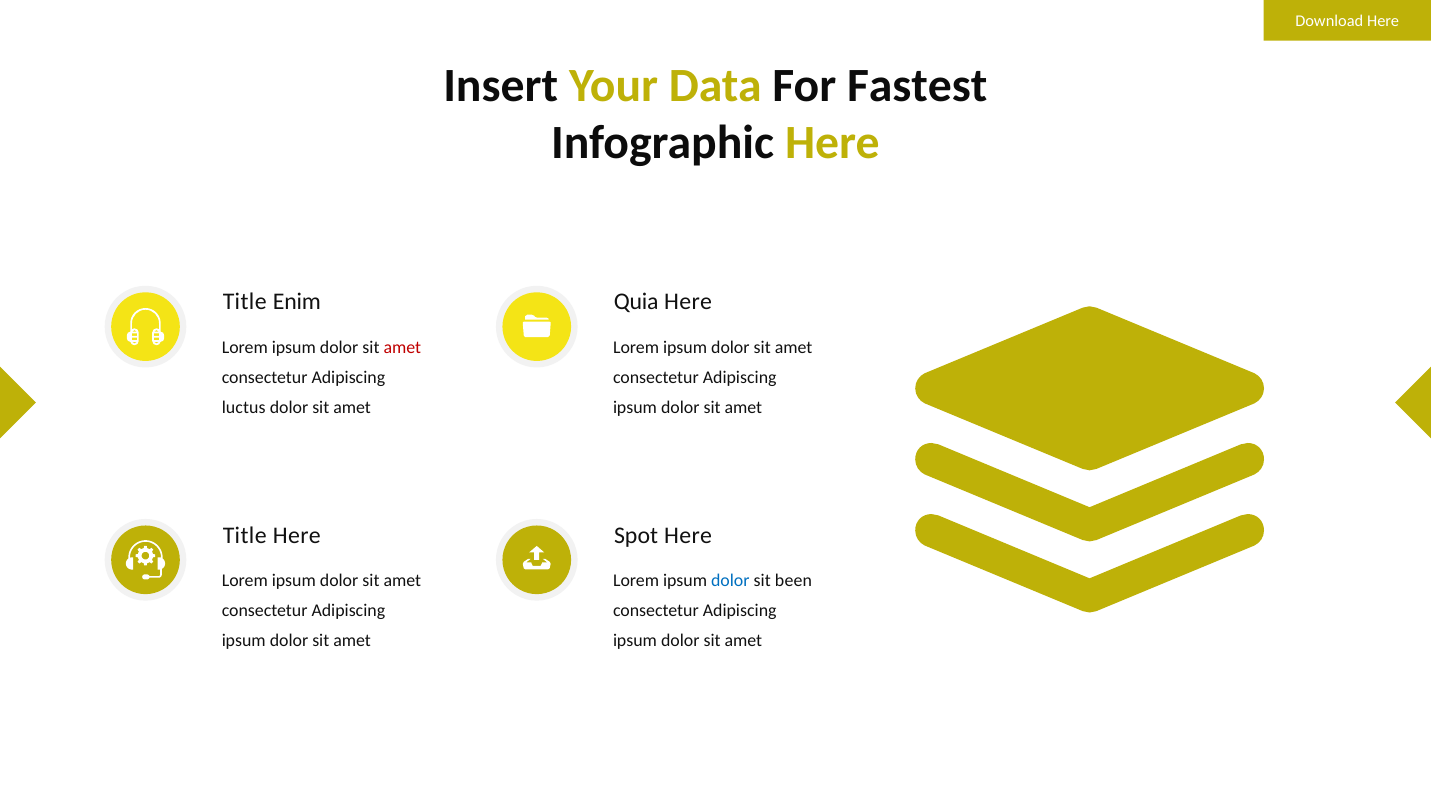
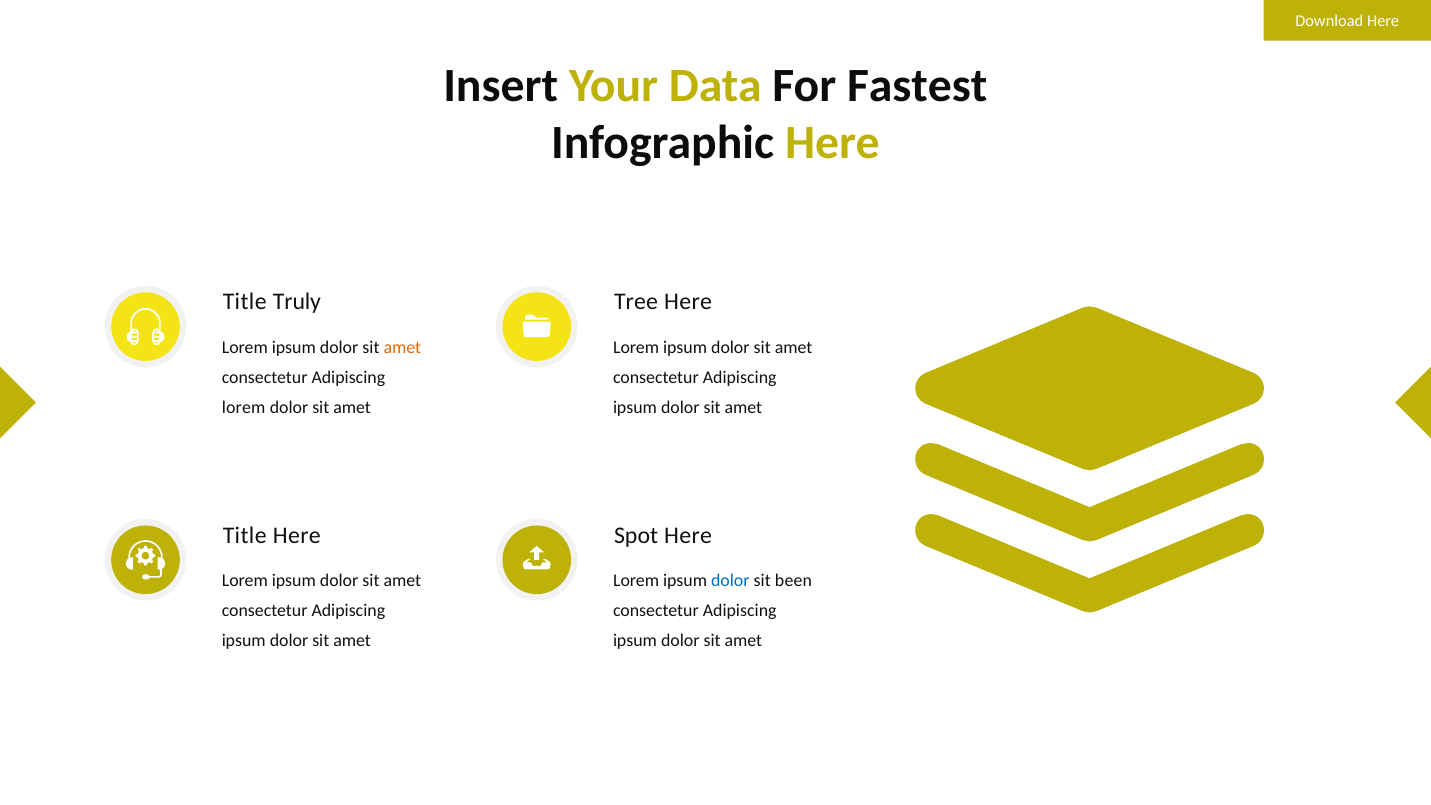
Enim: Enim -> Truly
Quia: Quia -> Tree
amet at (402, 347) colour: red -> orange
luctus at (244, 407): luctus -> lorem
